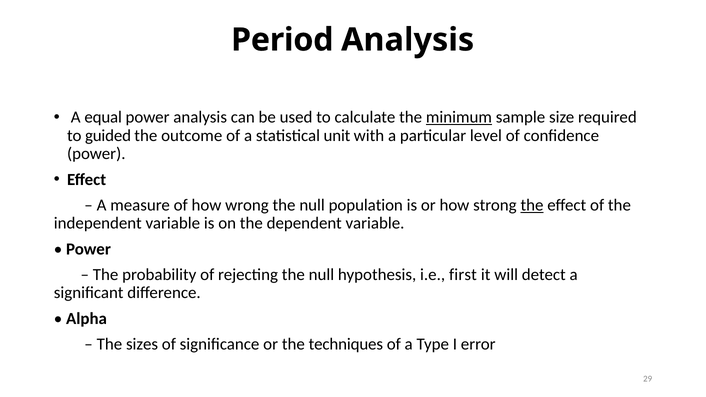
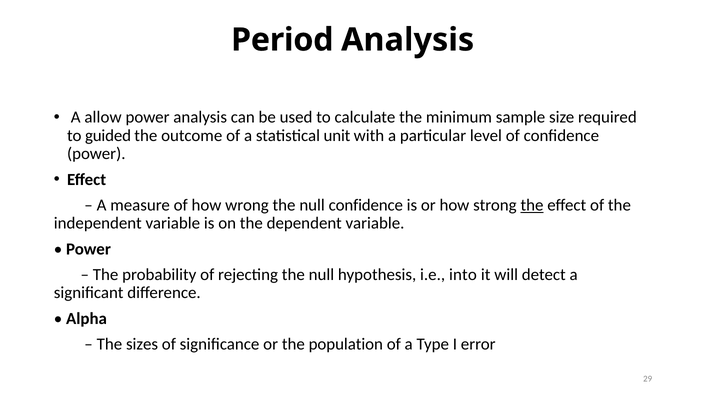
equal: equal -> allow
minimum underline: present -> none
null population: population -> confidence
first: first -> into
techniques: techniques -> population
